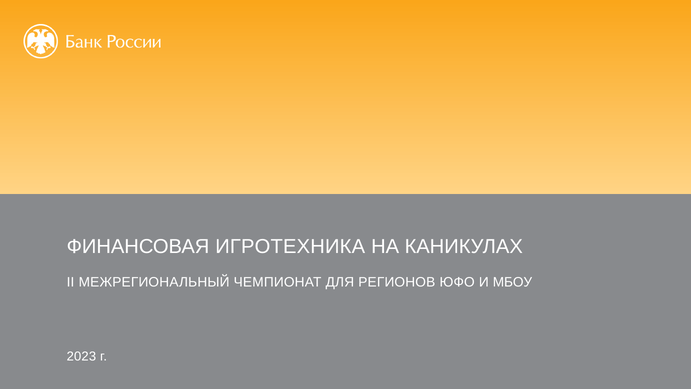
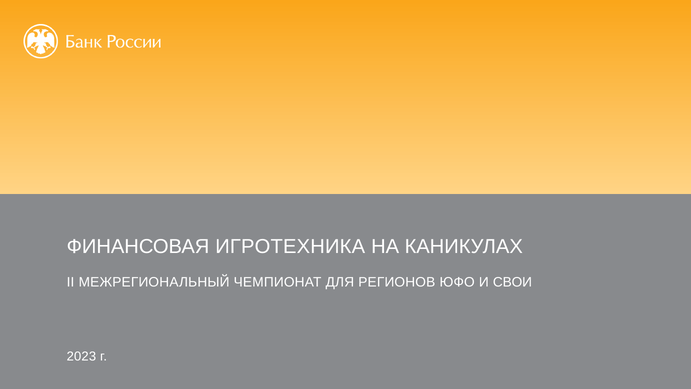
МБОУ: МБОУ -> СВОИ
